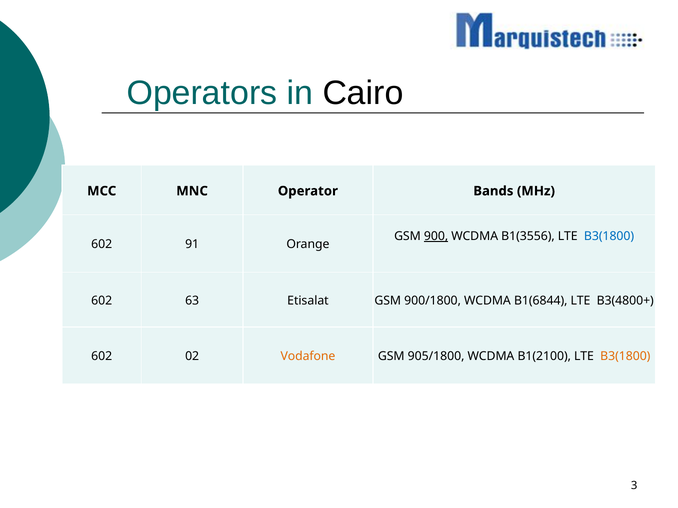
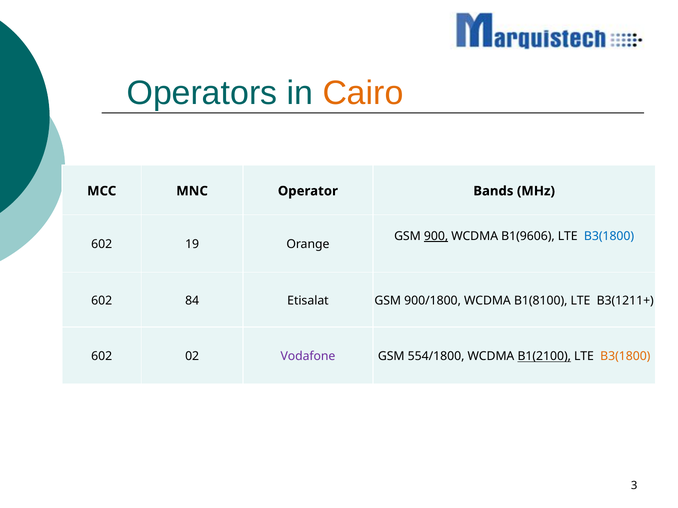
Cairo colour: black -> orange
B1(3556: B1(3556 -> B1(9606
91: 91 -> 19
63: 63 -> 84
B1(6844: B1(6844 -> B1(8100
B3(4800+: B3(4800+ -> B3(1211+
Vodafone colour: orange -> purple
905/1800: 905/1800 -> 554/1800
B1(2100 underline: none -> present
